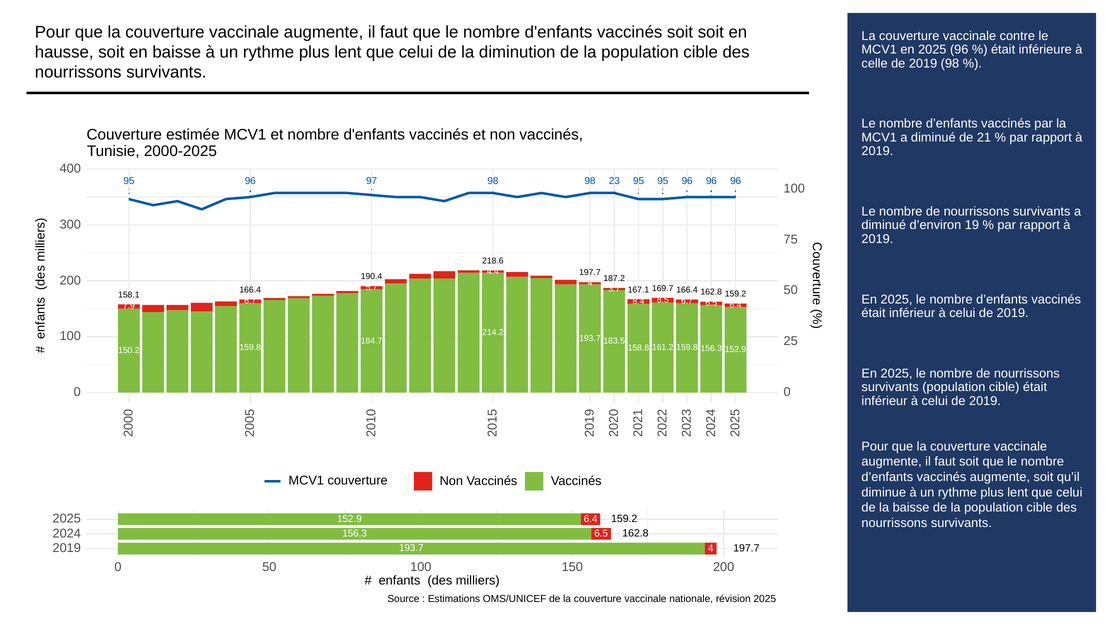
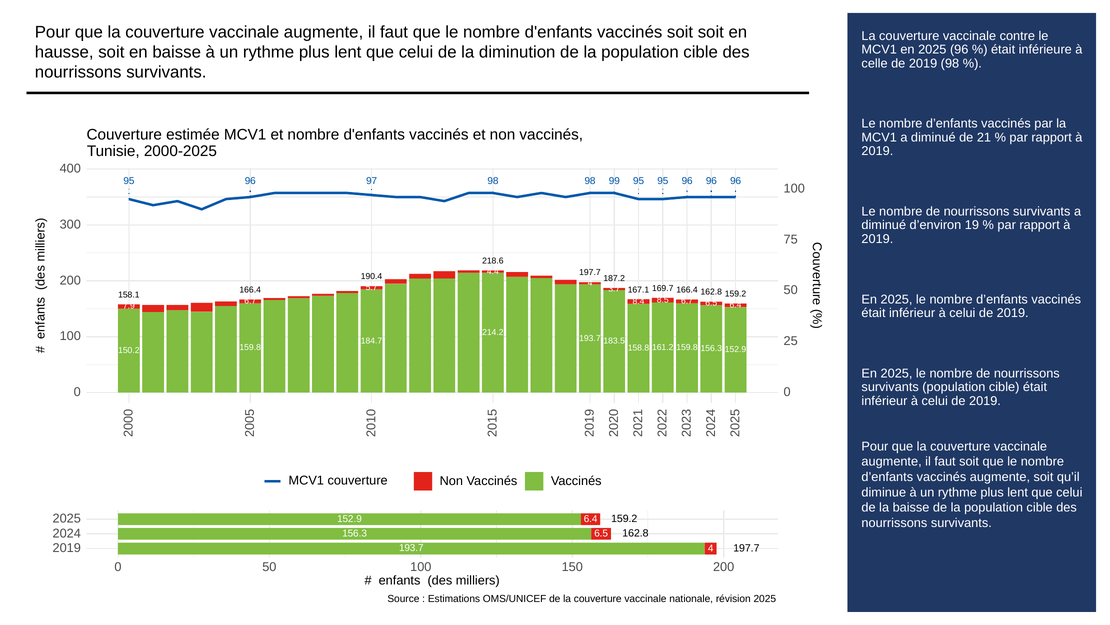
23: 23 -> 99
